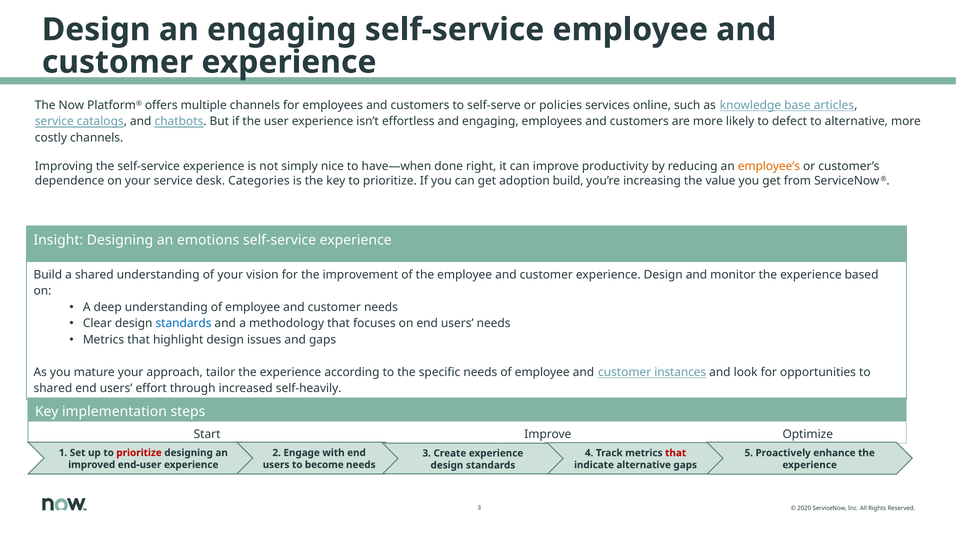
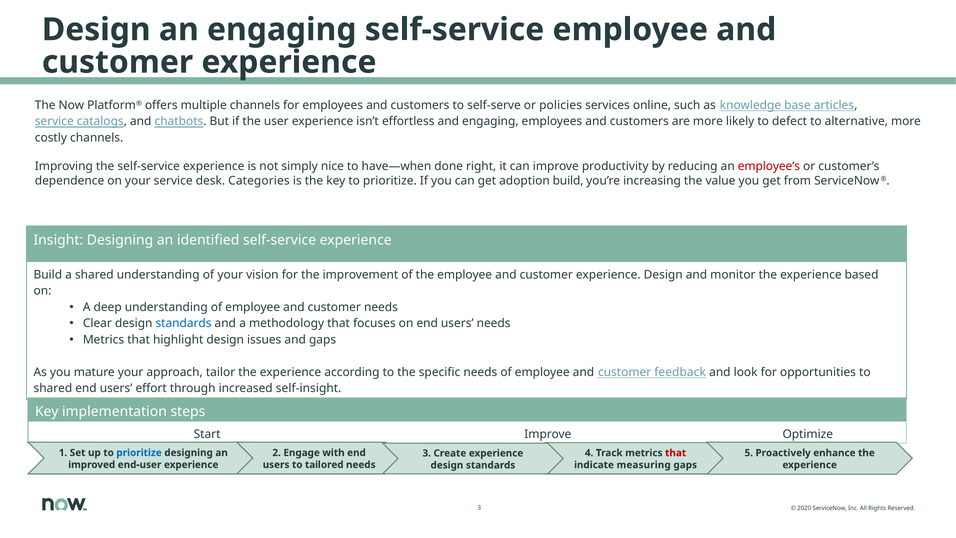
employee’s colour: orange -> red
emotions: emotions -> identified
instances: instances -> feedback
self-heavily: self-heavily -> self-insight
prioritize at (139, 453) colour: red -> blue
become: become -> tailored
indicate alternative: alternative -> measuring
